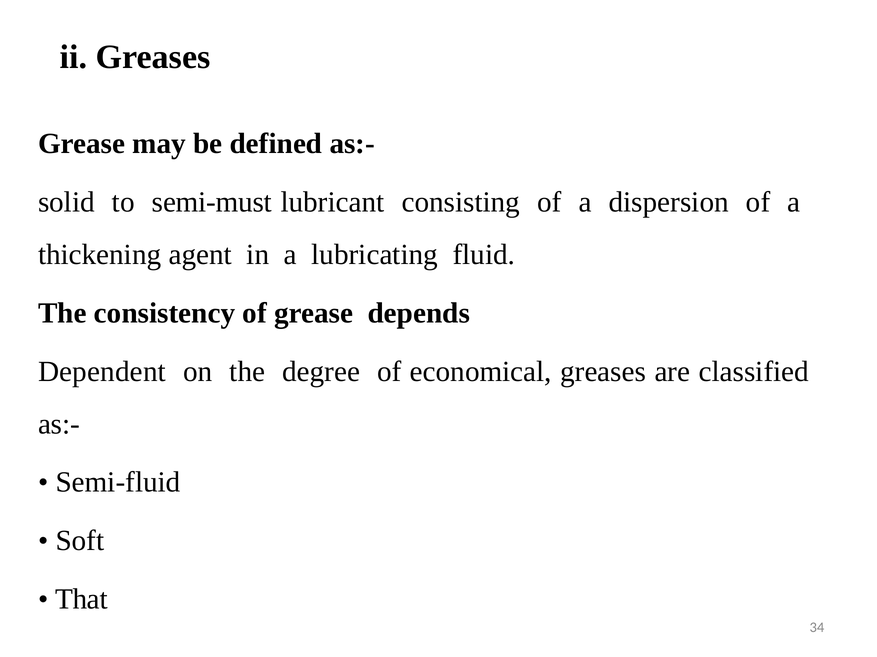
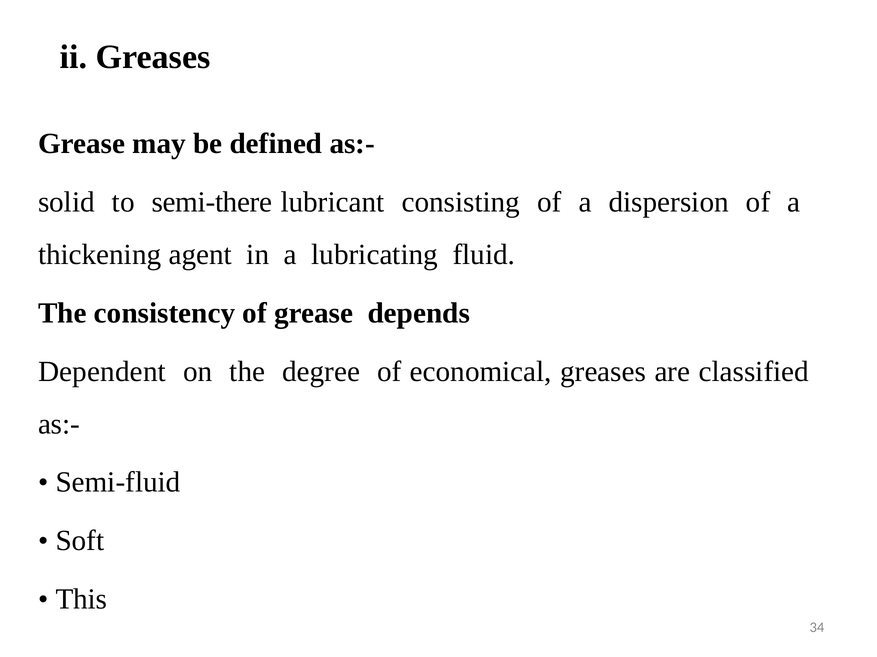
semi-must: semi-must -> semi-there
That: That -> This
